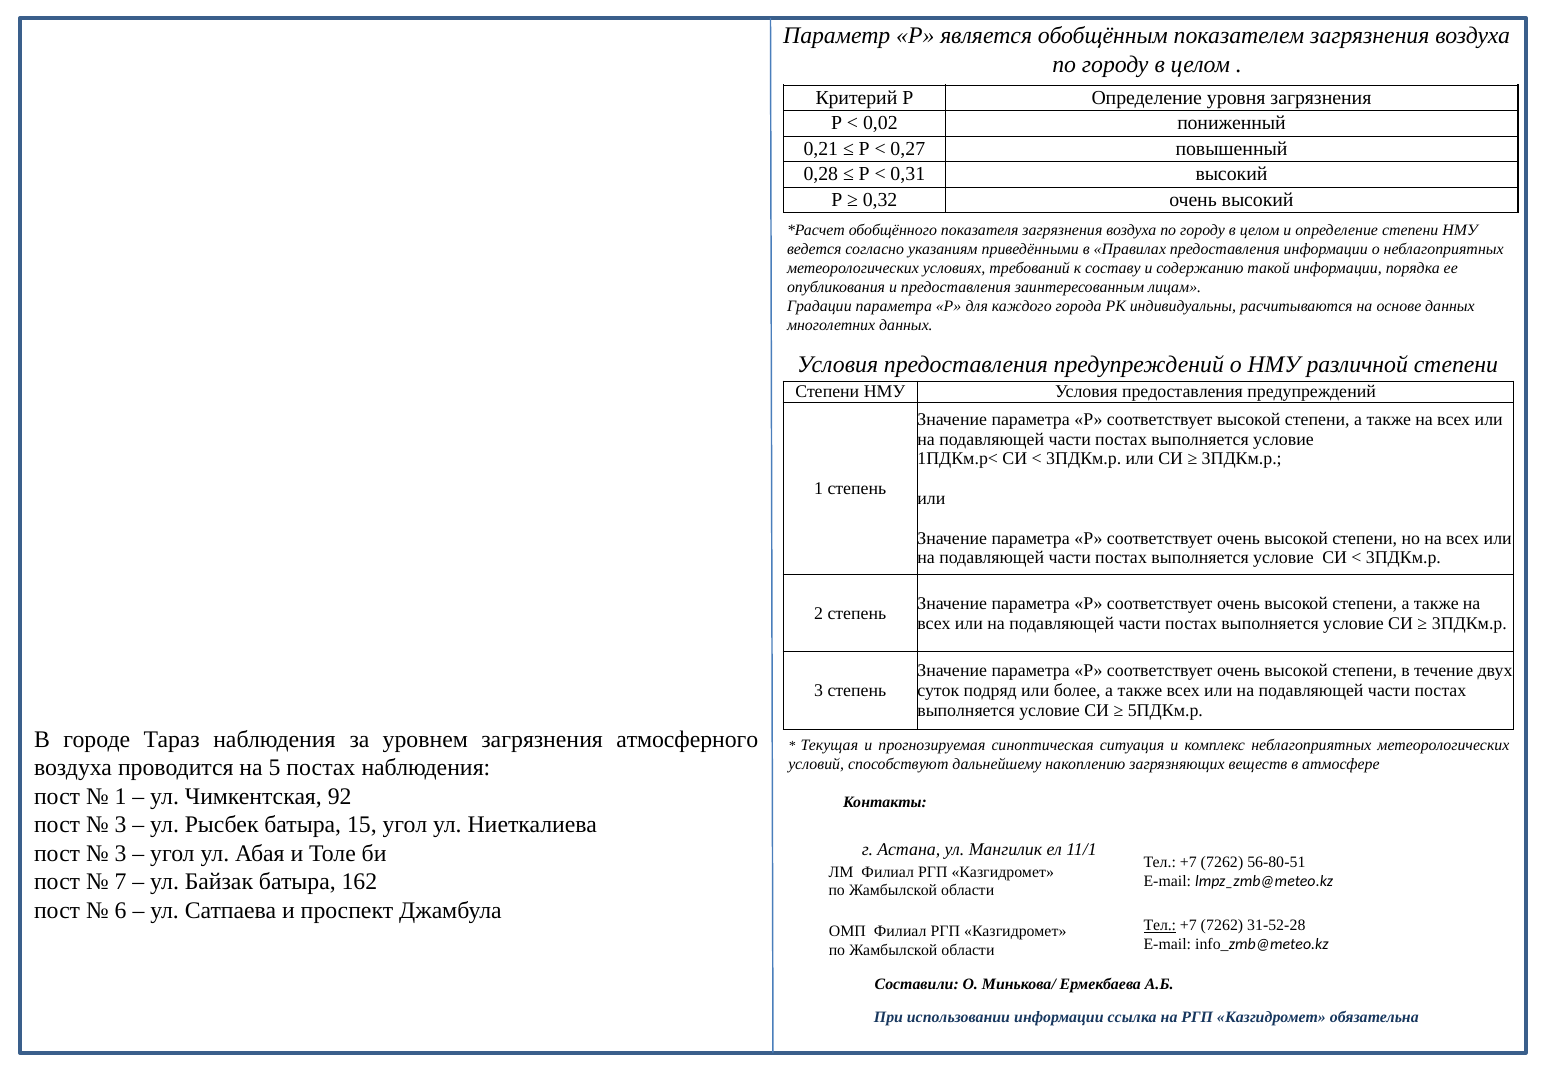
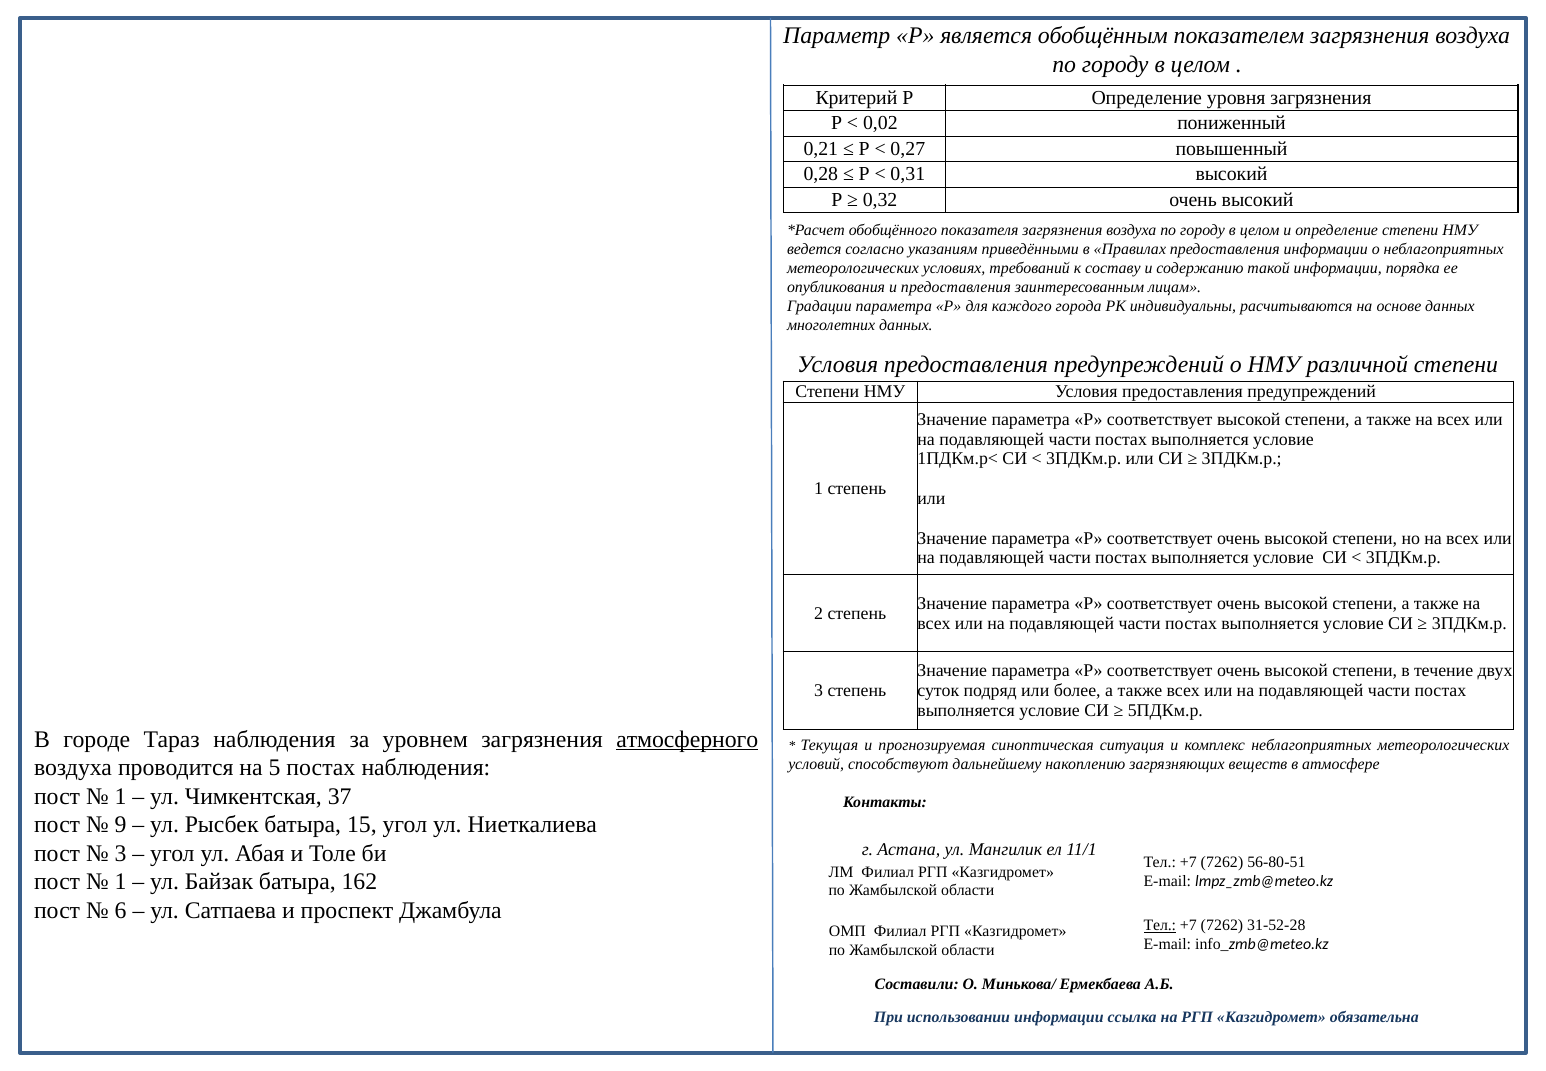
атмосферного underline: none -> present
92: 92 -> 37
3 at (121, 824): 3 -> 9
7 at (121, 882): 7 -> 1
